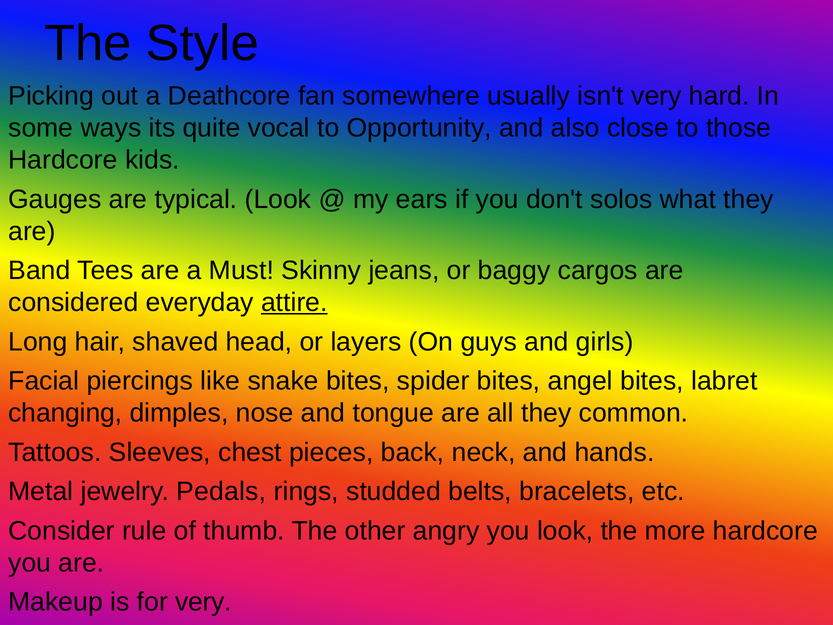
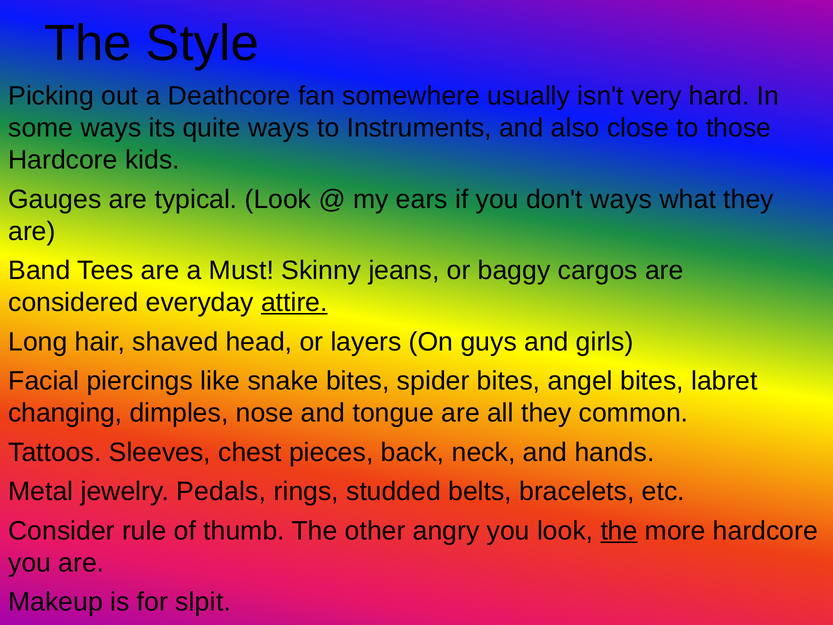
quite vocal: vocal -> ways
Opportunity: Opportunity -> Instruments
don't solos: solos -> ways
the at (619, 531) underline: none -> present
for very: very -> slpit
